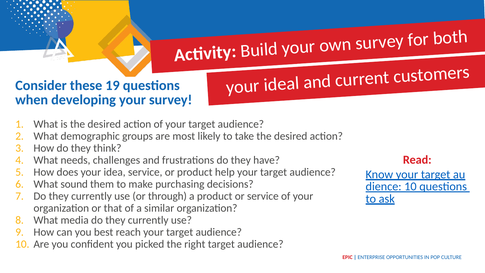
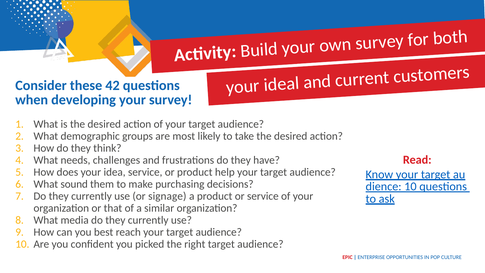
19: 19 -> 42
through: through -> signage
